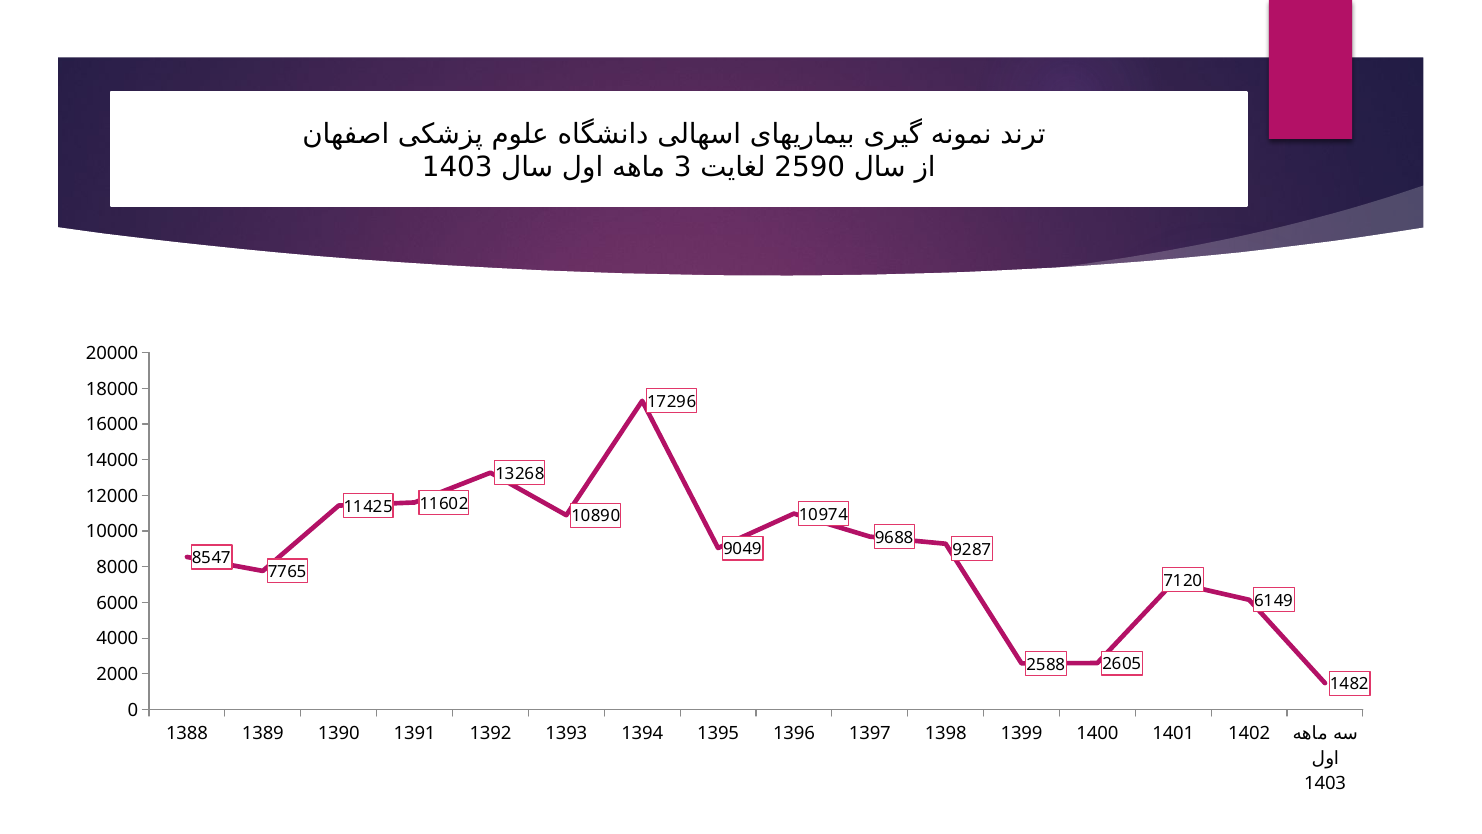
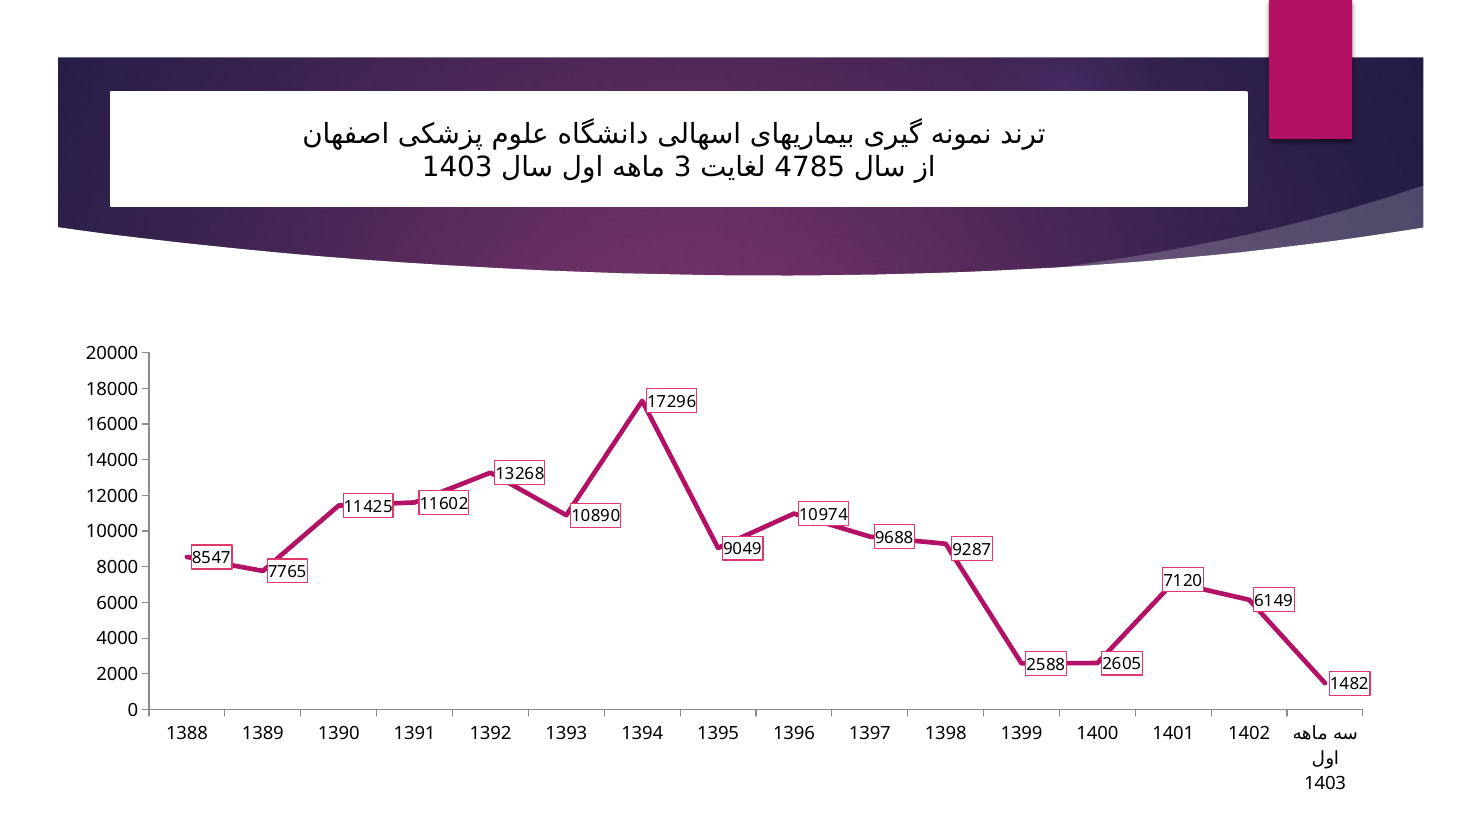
2590: 2590 -> 4785
